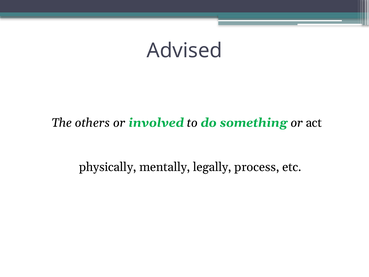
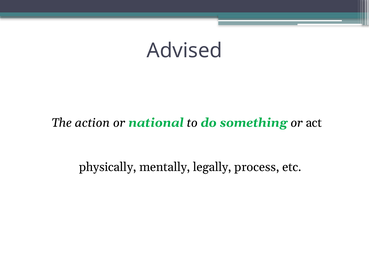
others: others -> action
involved: involved -> national
